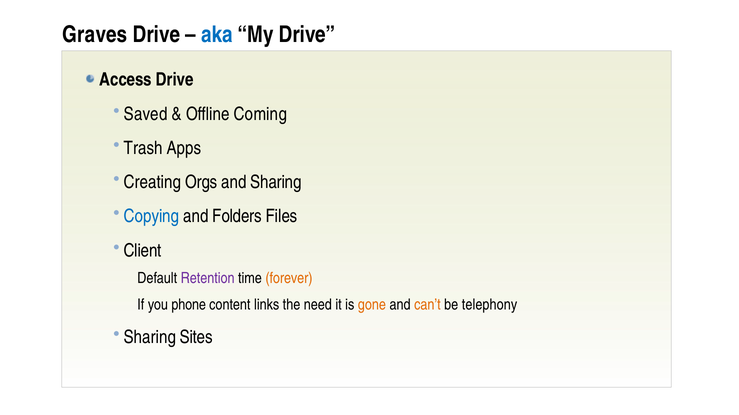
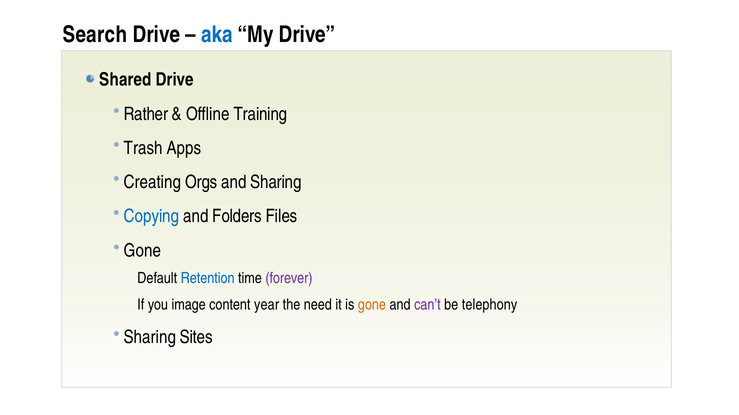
Graves: Graves -> Search
Access: Access -> Shared
Saved: Saved -> Rather
Coming: Coming -> Training
Client at (143, 251): Client -> Gone
Retention colour: purple -> blue
forever colour: orange -> purple
phone: phone -> image
links: links -> year
can’t colour: orange -> purple
